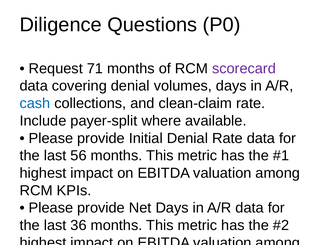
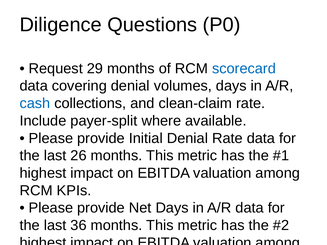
71: 71 -> 29
scorecard colour: purple -> blue
56: 56 -> 26
